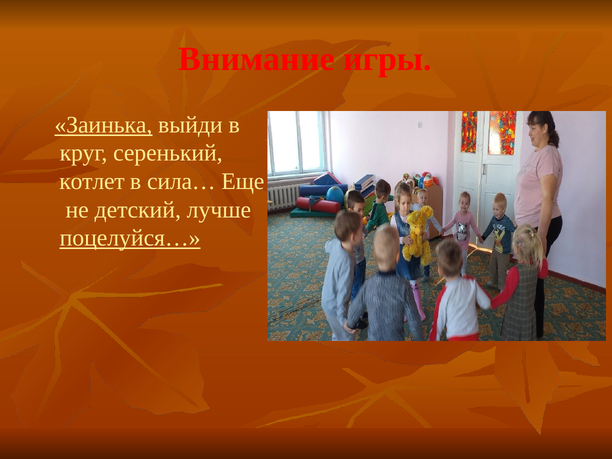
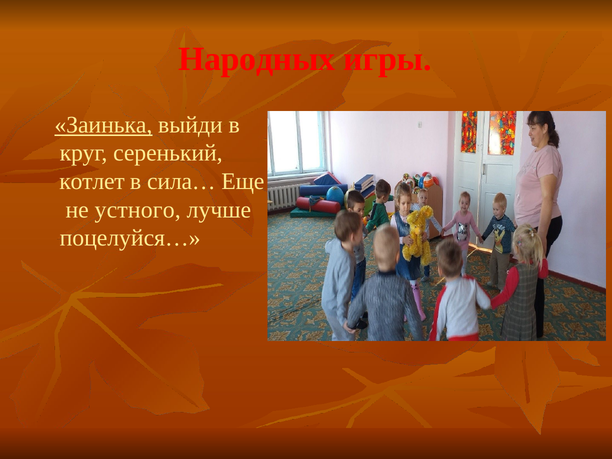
Внимание: Внимание -> Народных
детский: детский -> устного
поцелуйся… underline: present -> none
